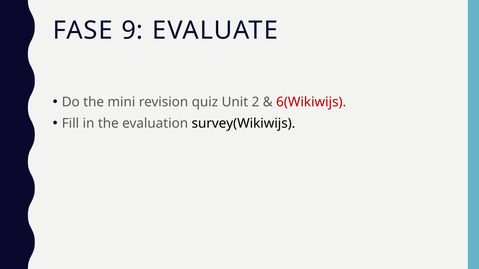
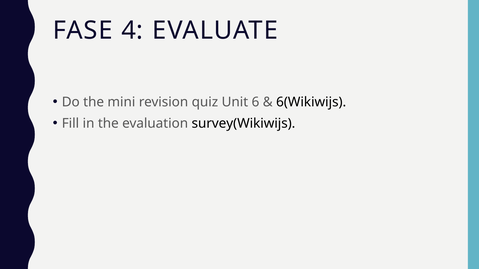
9: 9 -> 4
2: 2 -> 6
6(Wikiwijs colour: red -> black
